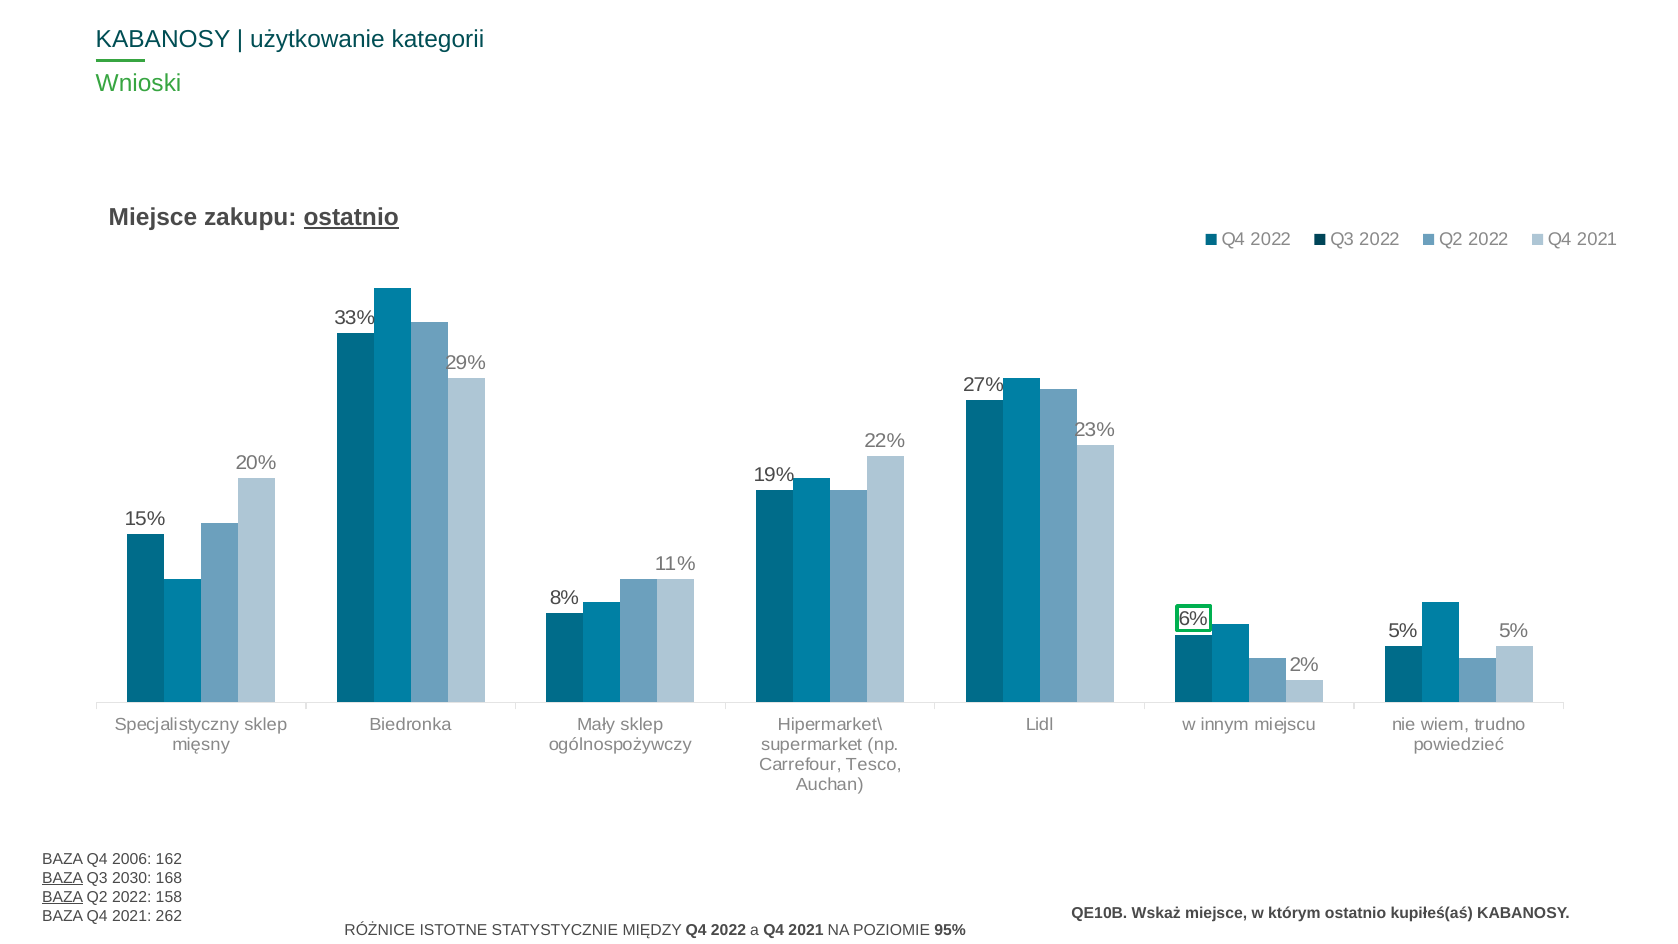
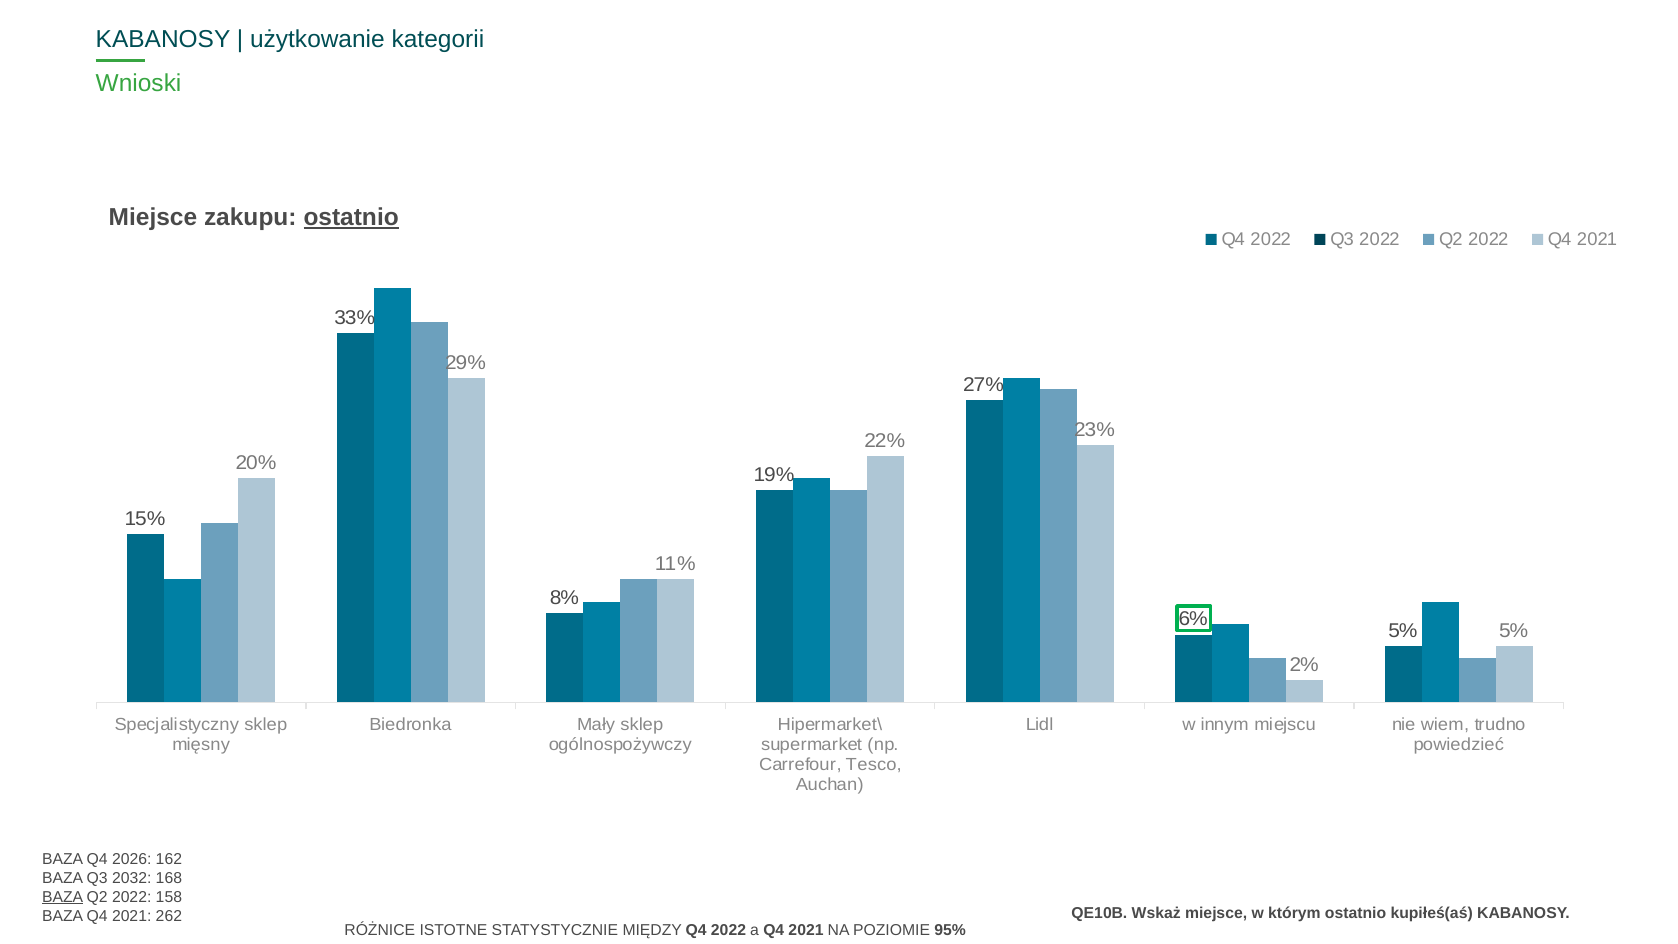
2006: 2006 -> 2026
BAZA at (63, 878) underline: present -> none
2030: 2030 -> 2032
